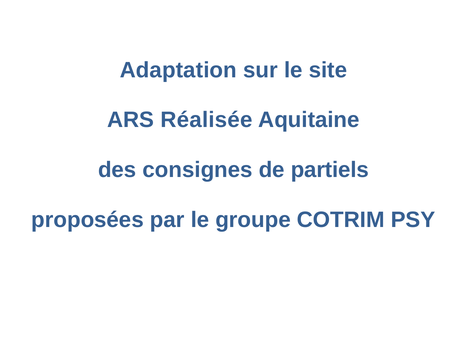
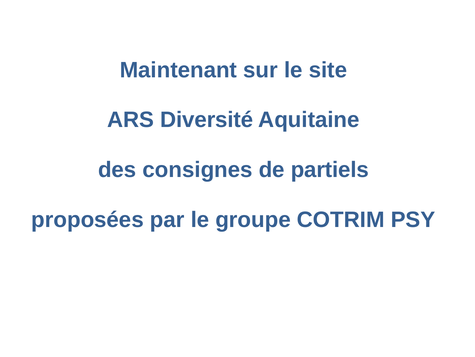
Adaptation: Adaptation -> Maintenant
Réalisée: Réalisée -> Diversité
